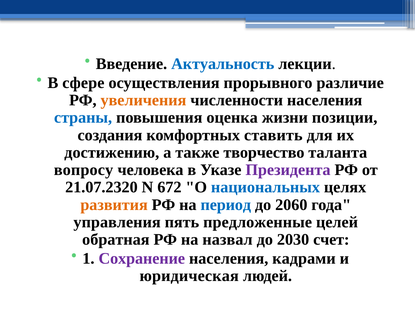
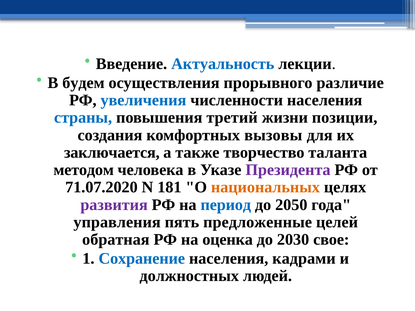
сфере: сфере -> будем
увеличения colour: orange -> blue
оценка: оценка -> третий
ставить: ставить -> вызовы
достижению: достижению -> заключается
вопросу: вопросу -> методом
21.07.2320: 21.07.2320 -> 71.07.2020
672: 672 -> 181
национальных colour: blue -> orange
развития colour: orange -> purple
2060: 2060 -> 2050
назвал: назвал -> оценка
счет: счет -> свое
Сохранение colour: purple -> blue
юридическая: юридическая -> должностных
